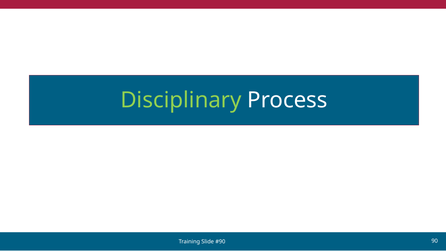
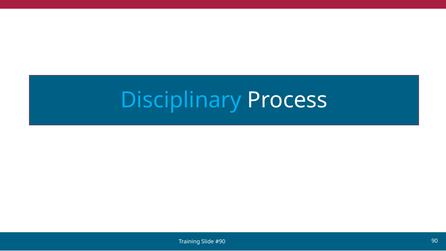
Disciplinary colour: light green -> light blue
